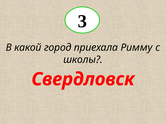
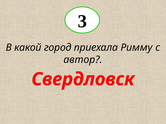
школы: школы -> автор
